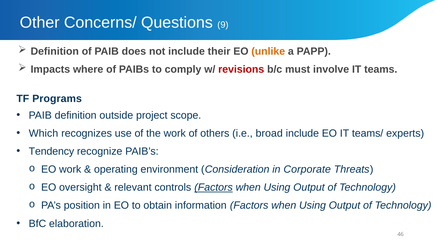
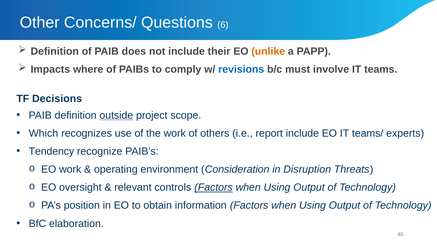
9: 9 -> 6
revisions colour: red -> blue
Programs: Programs -> Decisions
outside underline: none -> present
broad: broad -> report
Corporate: Corporate -> Disruption
